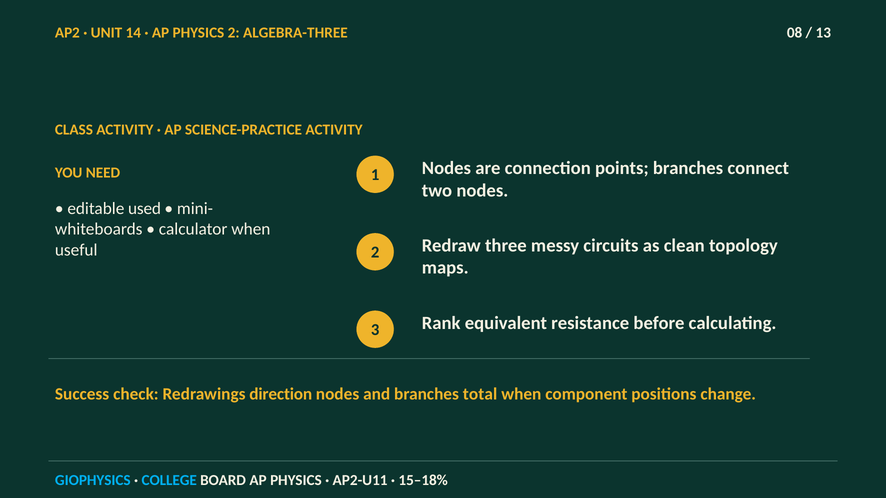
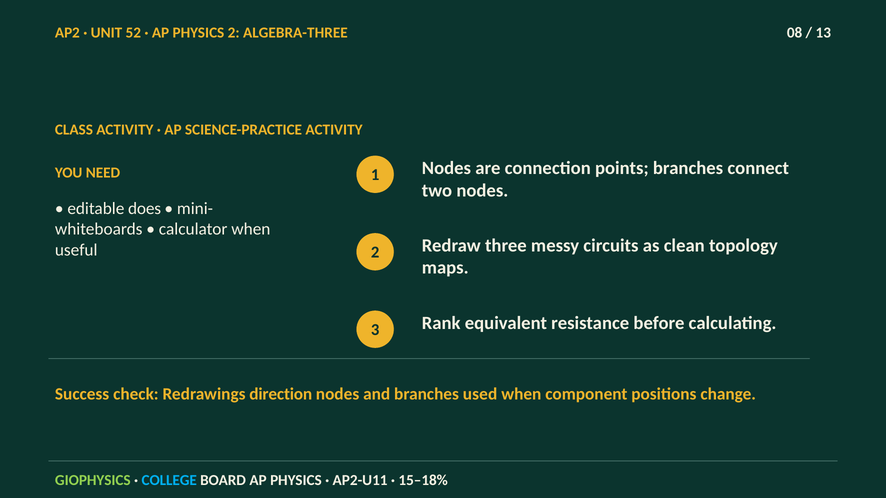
14: 14 -> 52
used: used -> does
total: total -> used
GIOPHYSICS colour: light blue -> light green
